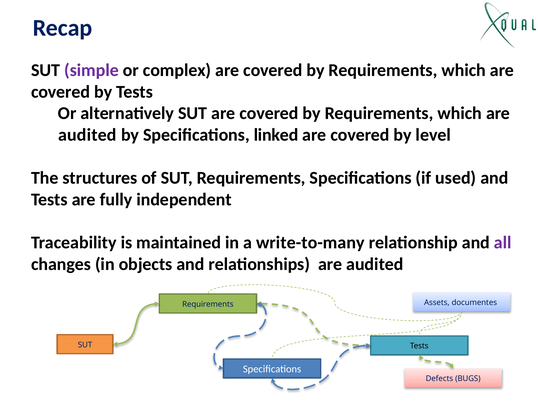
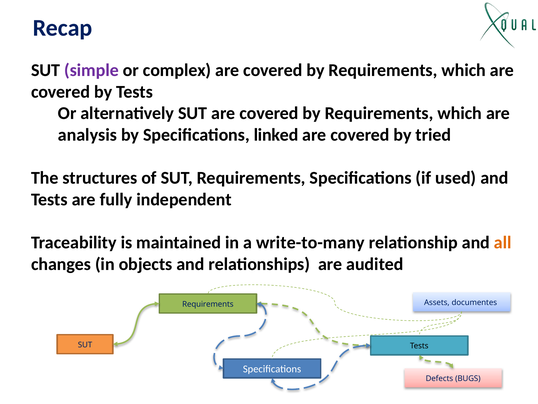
audited at (87, 135): audited -> analysis
level: level -> tried
all colour: purple -> orange
